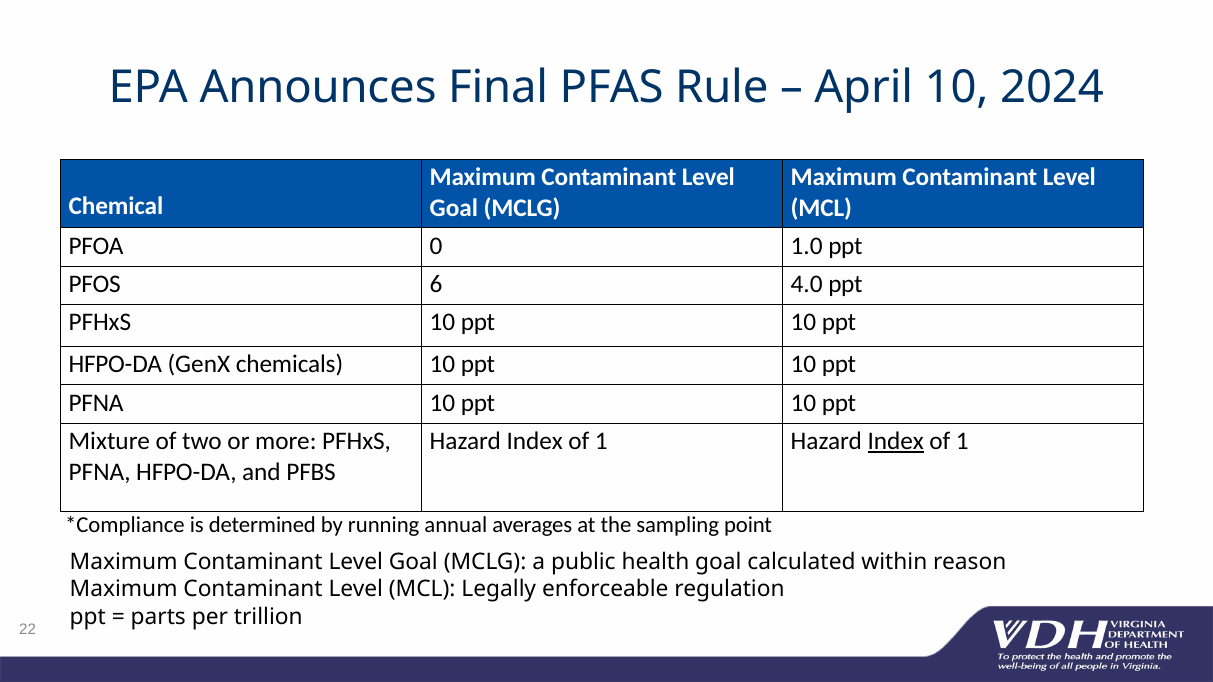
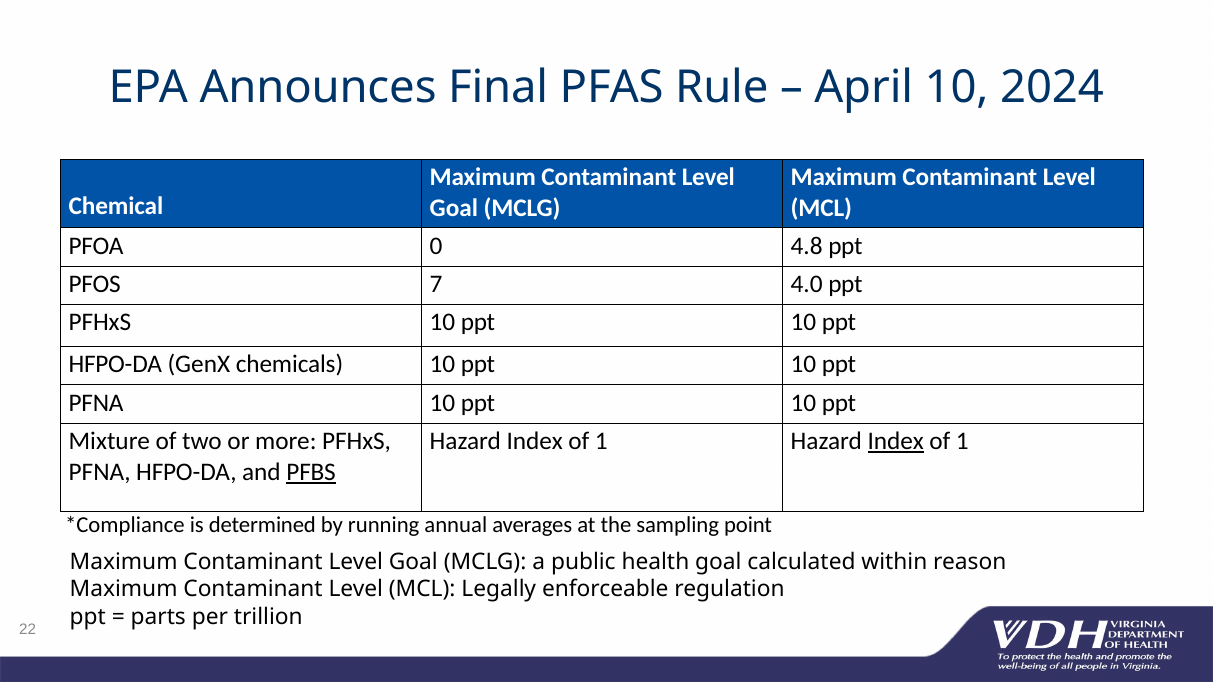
1.0: 1.0 -> 4.8
6: 6 -> 7
PFBS underline: none -> present
